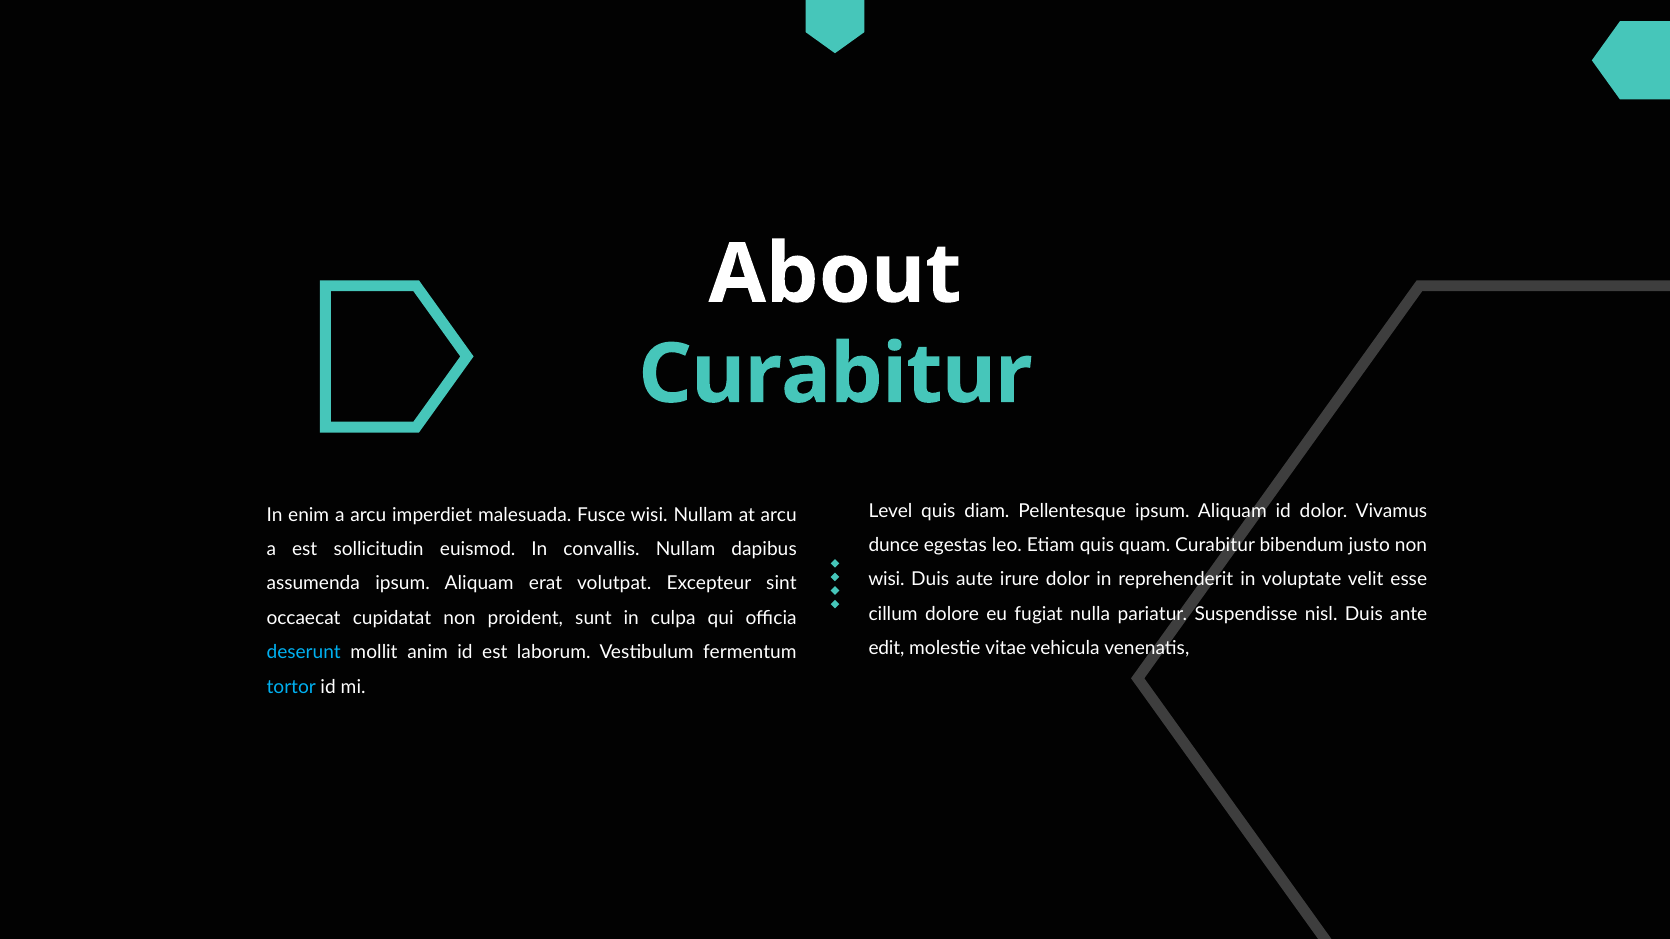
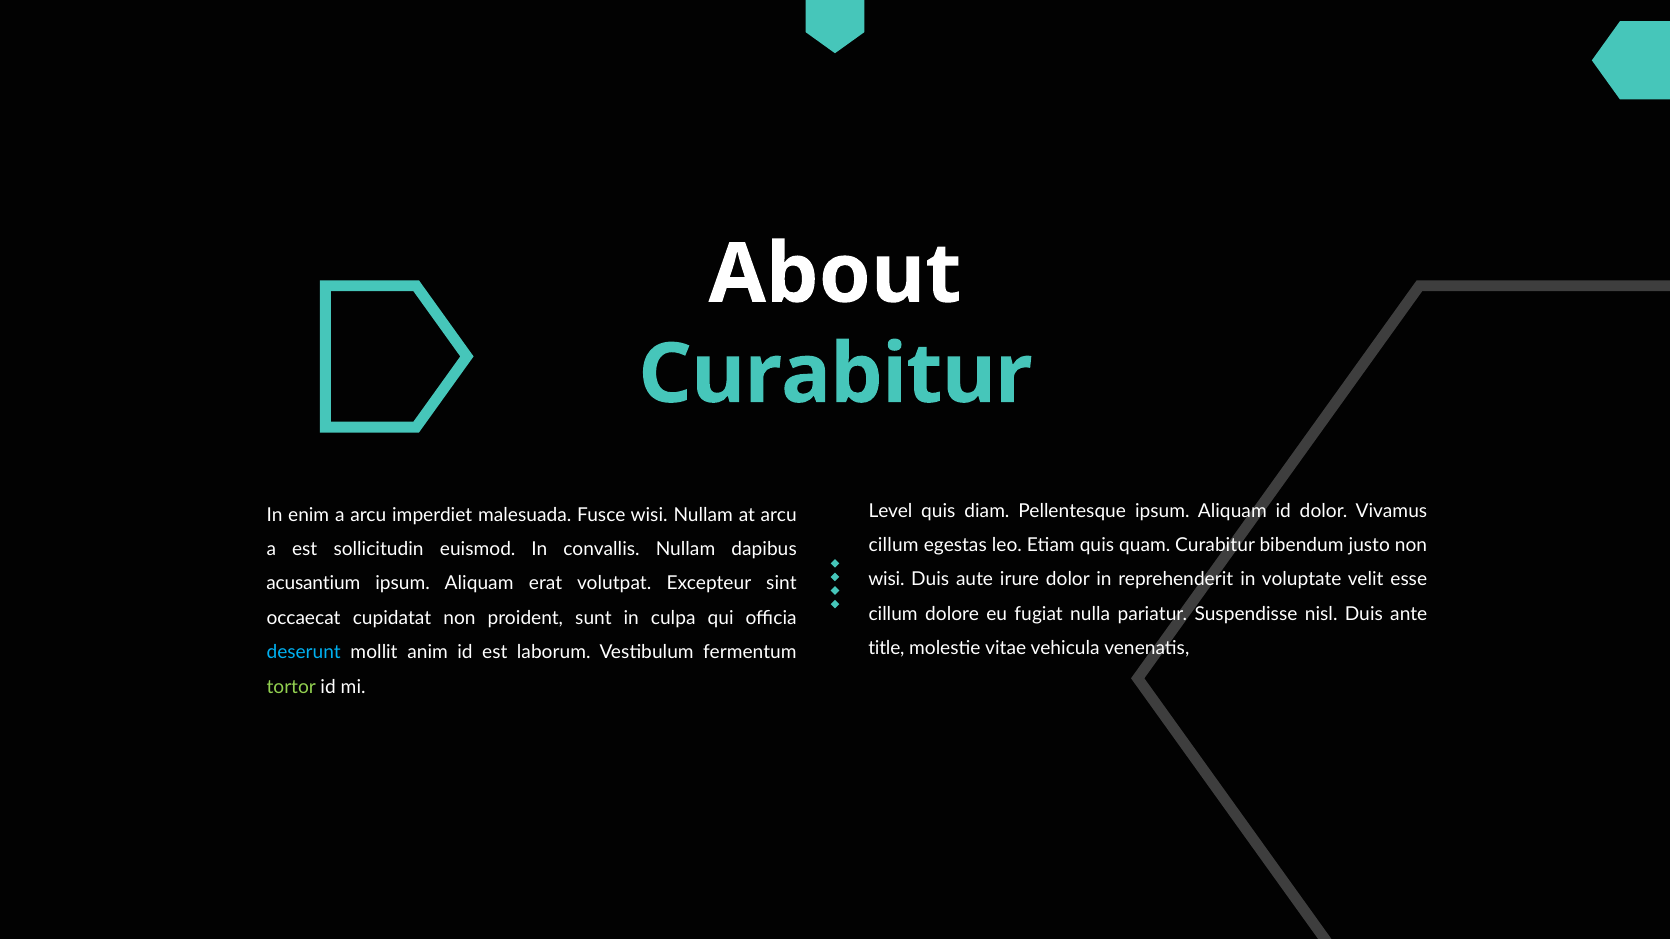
dunce at (894, 545): dunce -> cillum
assumenda: assumenda -> acusantium
edit: edit -> title
tortor colour: light blue -> light green
